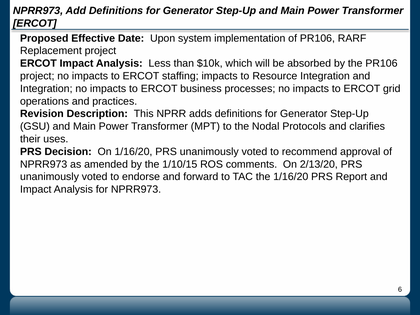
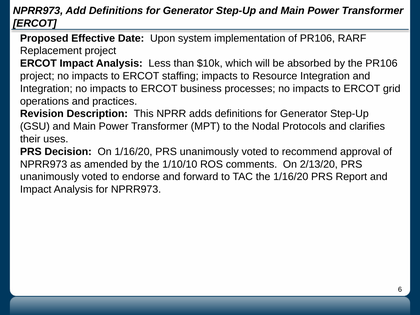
1/10/15: 1/10/15 -> 1/10/10
